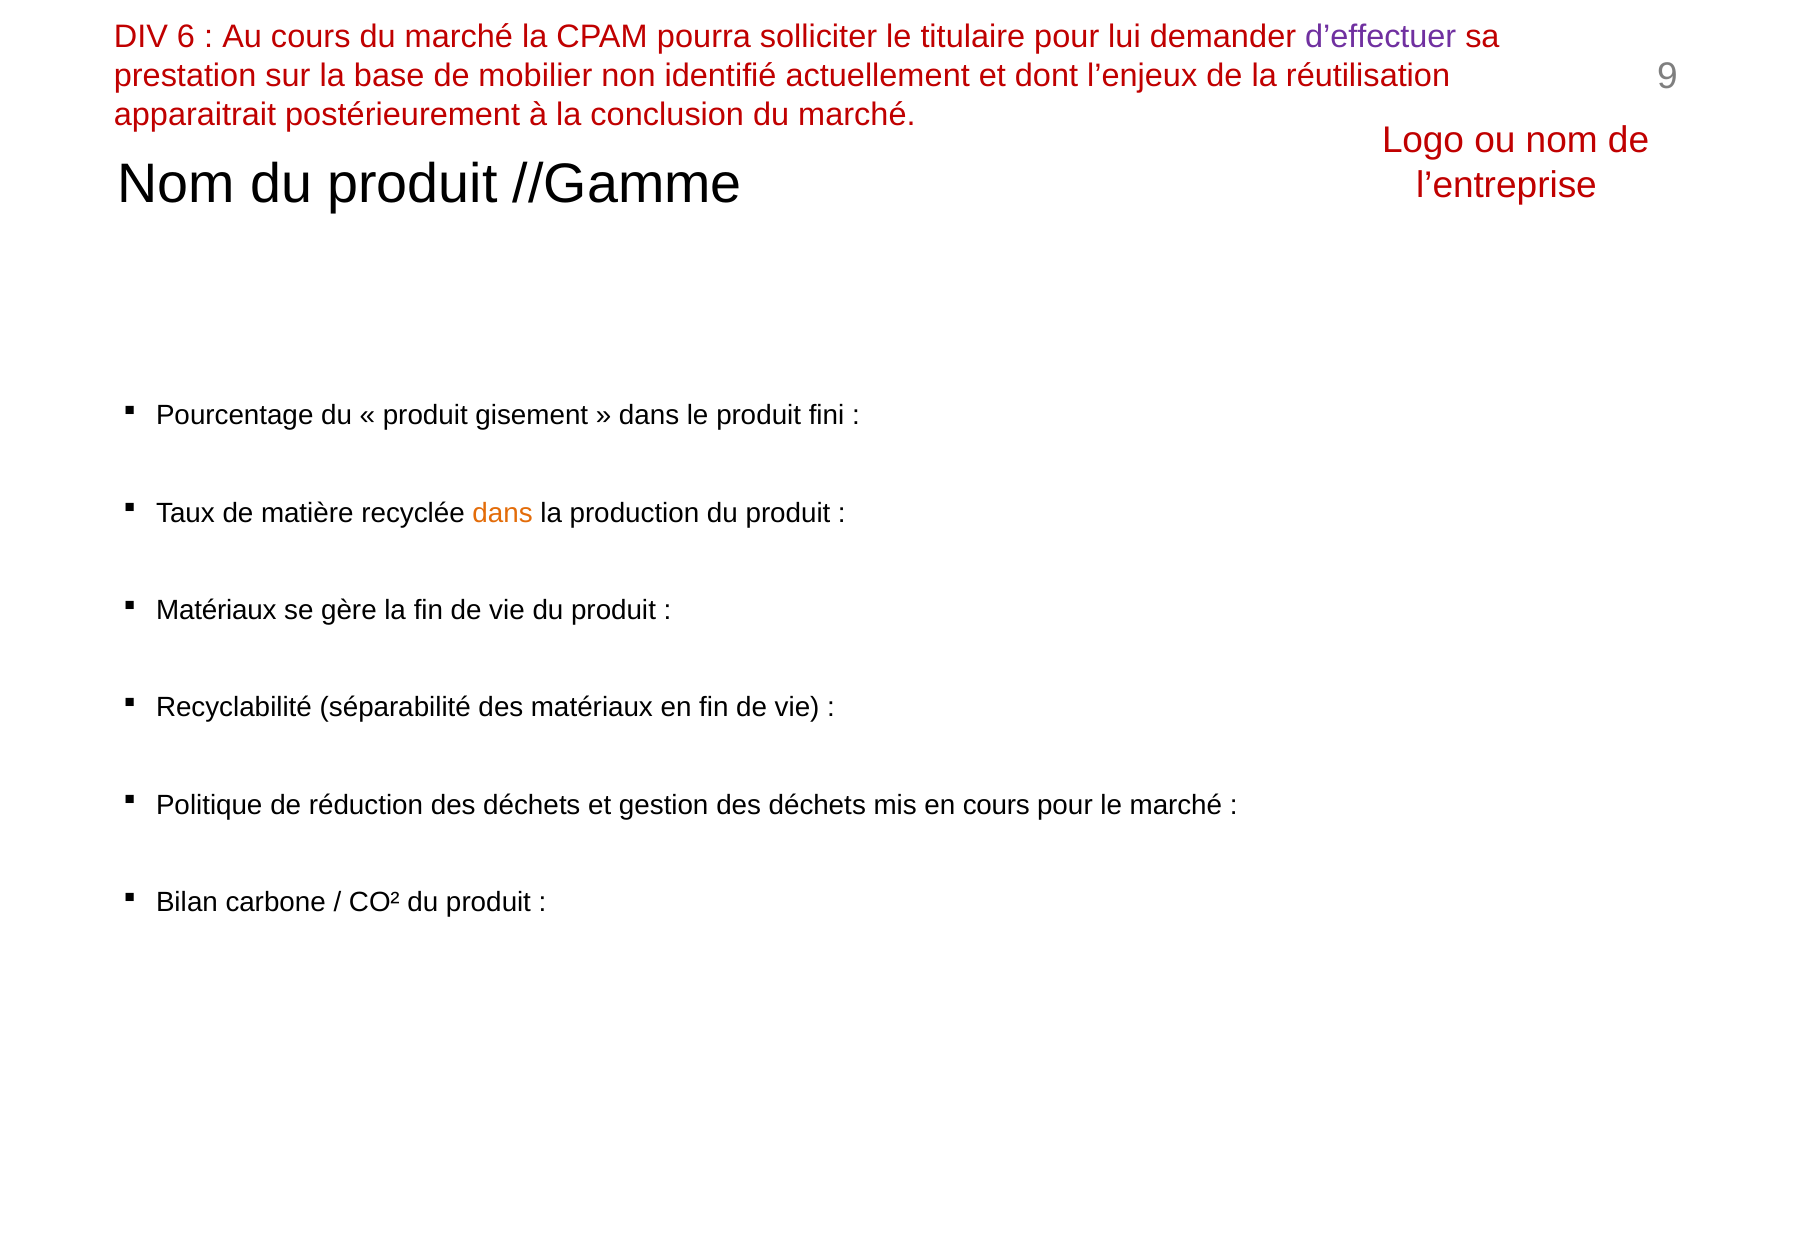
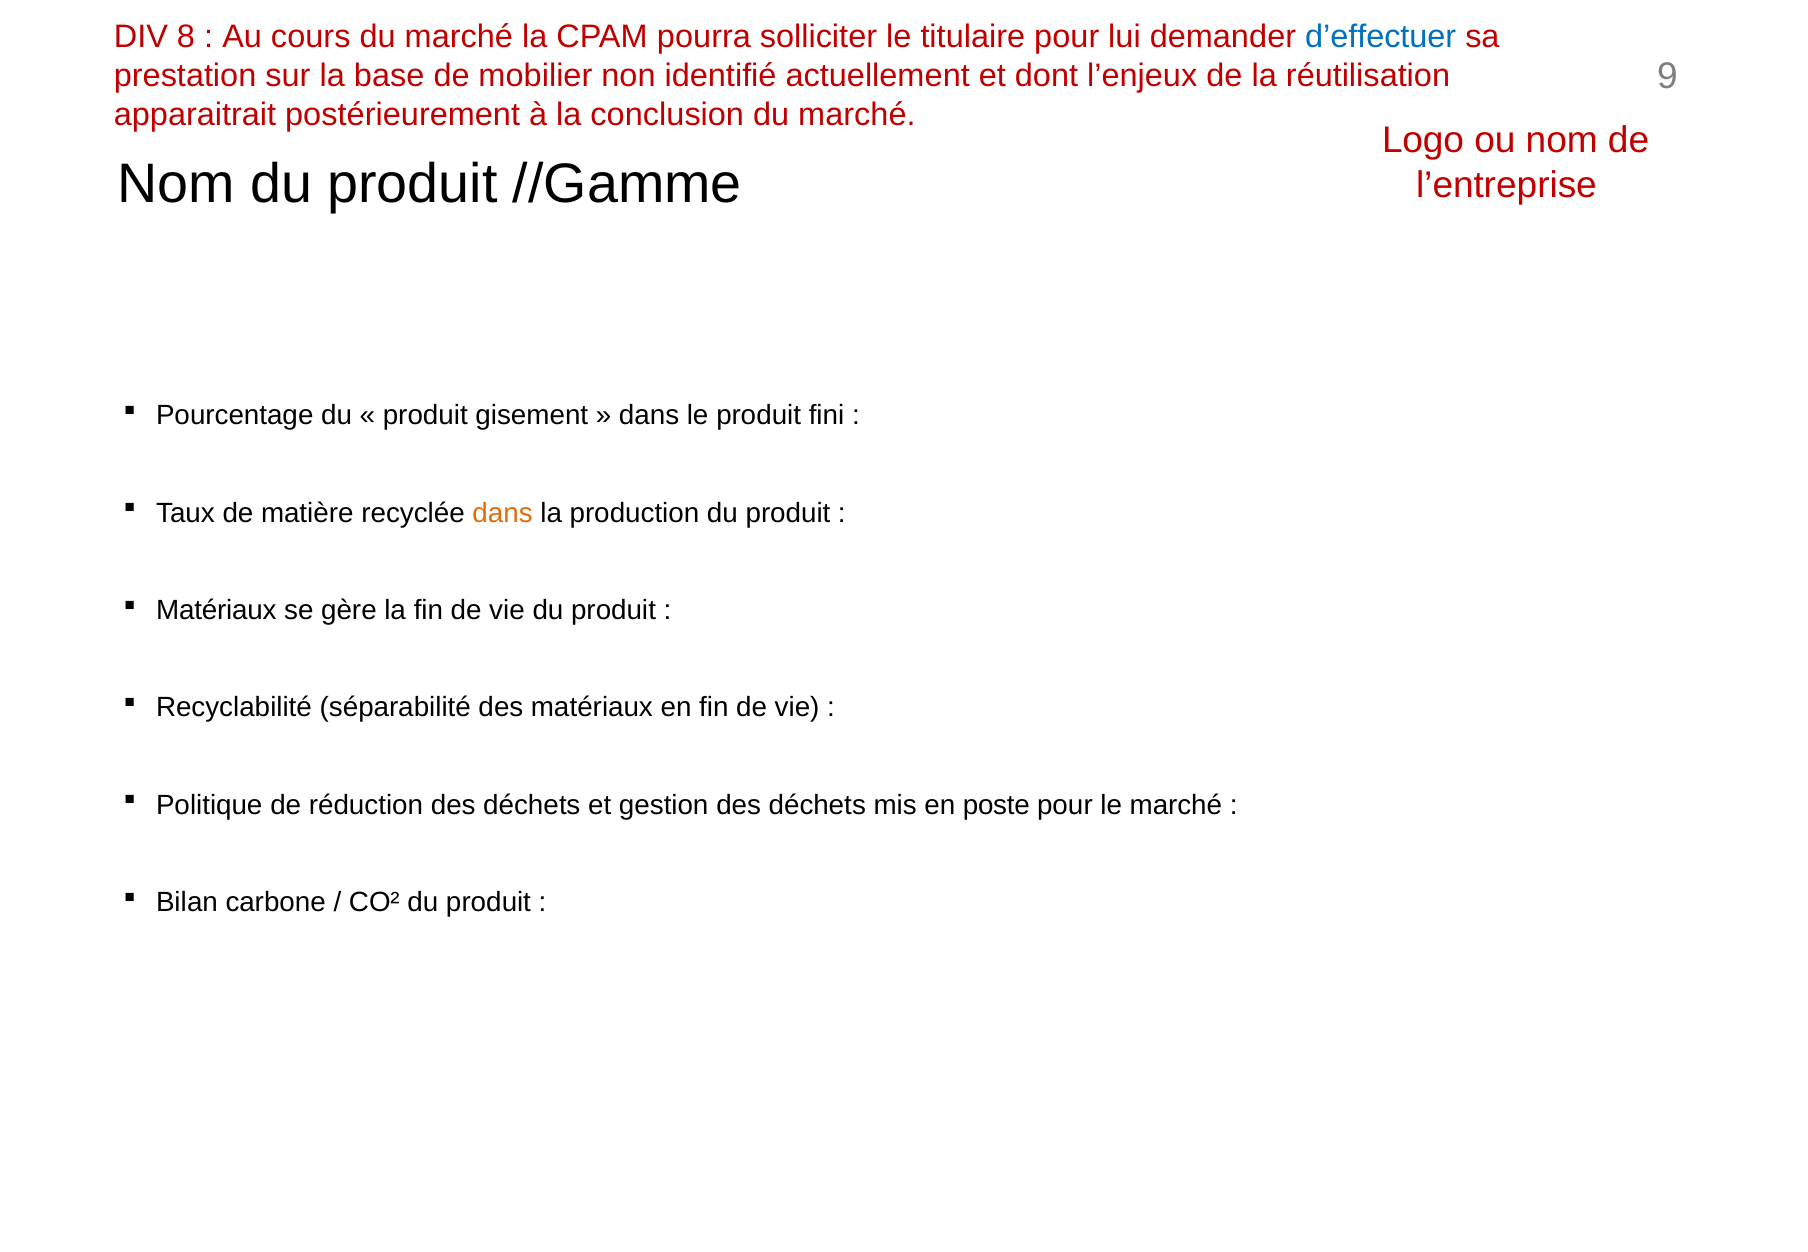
6: 6 -> 8
d’effectuer colour: purple -> blue
en cours: cours -> poste
